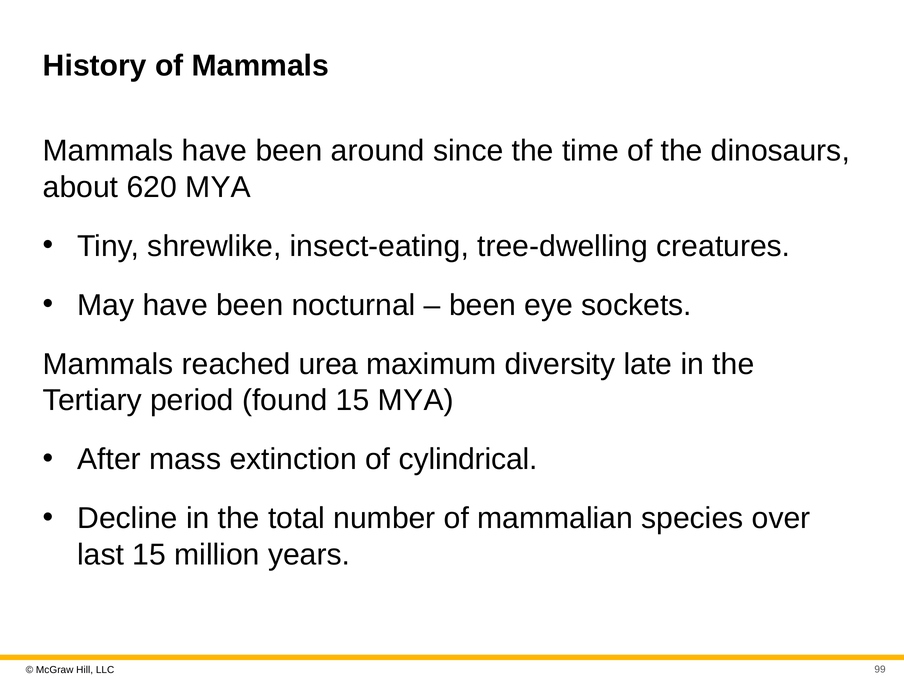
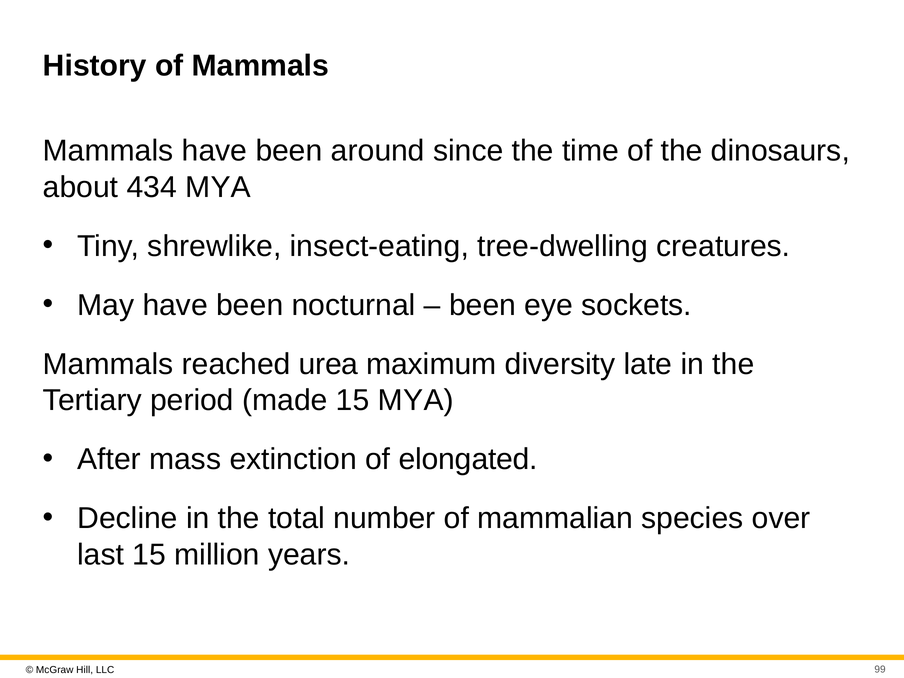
620: 620 -> 434
found: found -> made
cylindrical: cylindrical -> elongated
